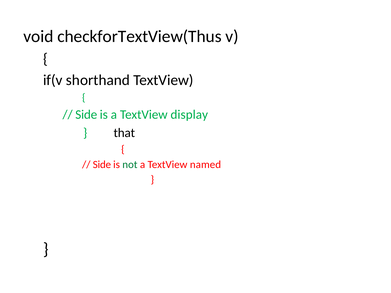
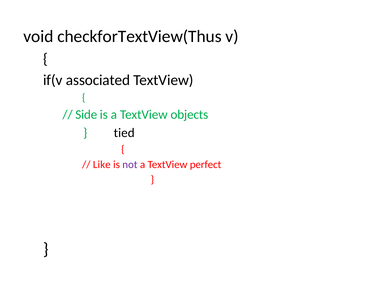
shorthand: shorthand -> associated
display: display -> objects
that: that -> tied
Side at (102, 165): Side -> Like
not colour: green -> purple
named: named -> perfect
